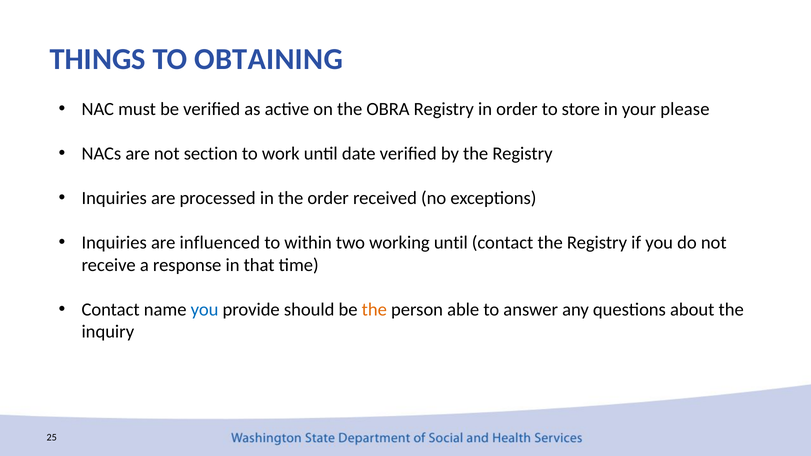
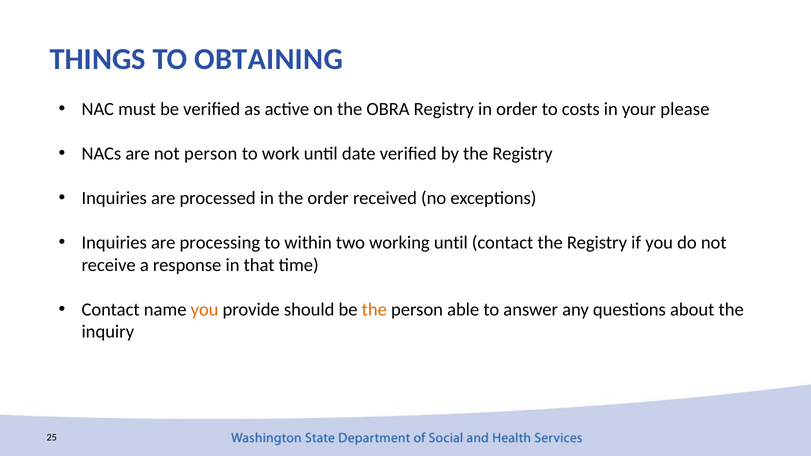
store: store -> costs
not section: section -> person
influenced: influenced -> processing
you at (205, 310) colour: blue -> orange
